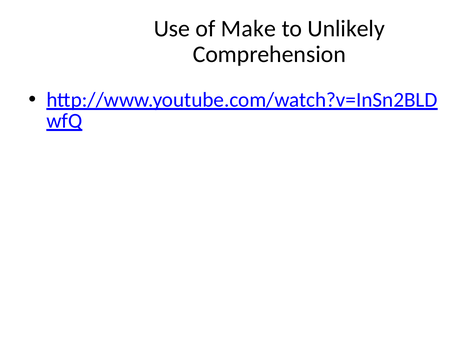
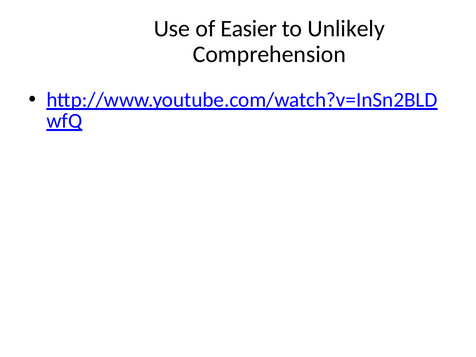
Make: Make -> Easier
